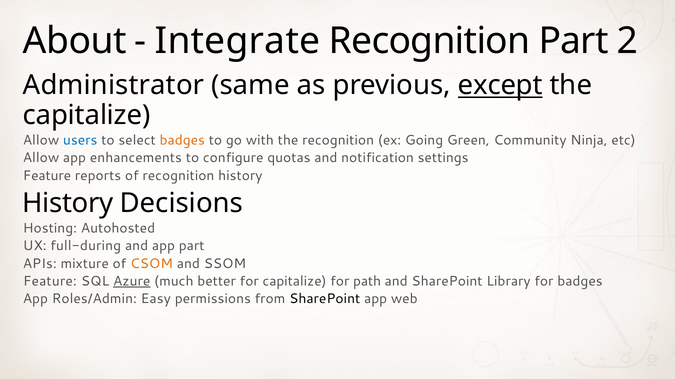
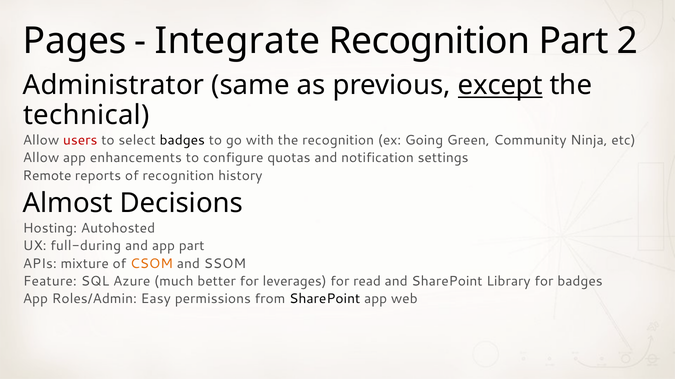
About: About -> Pages
capitalize at (87, 115): capitalize -> technical
users colour: blue -> red
badges at (182, 140) colour: orange -> black
Feature at (47, 176): Feature -> Remote
History at (68, 204): History -> Almost
Azure underline: present -> none
for capitalize: capitalize -> leverages
path: path -> read
